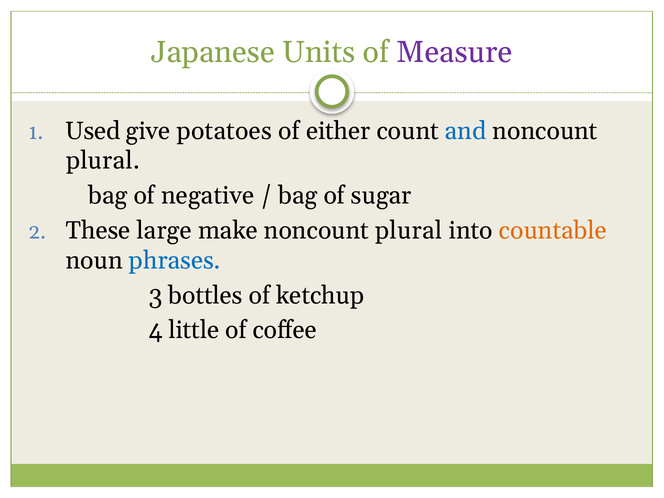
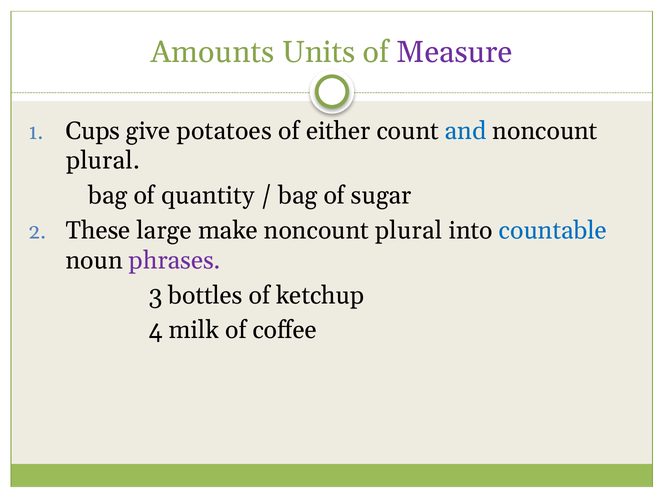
Japanese: Japanese -> Amounts
Used: Used -> Cups
negative: negative -> quantity
countable colour: orange -> blue
phrases colour: blue -> purple
little: little -> milk
